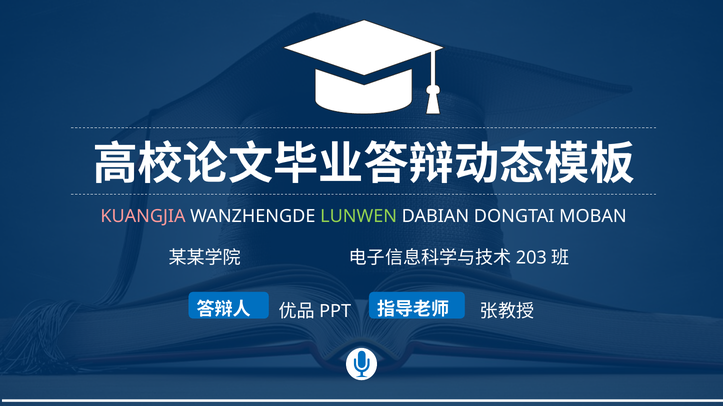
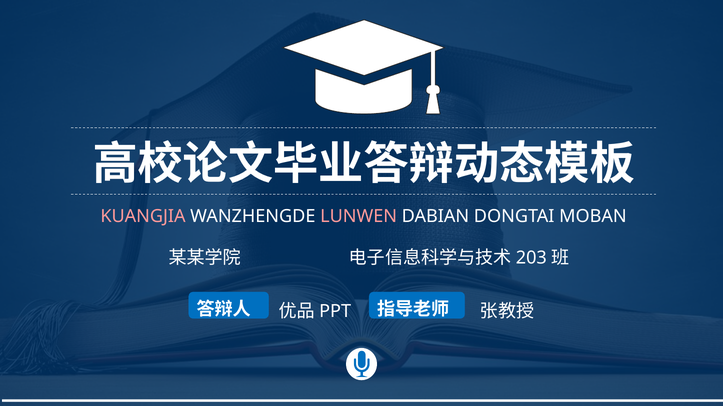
LUNWEN colour: light green -> pink
